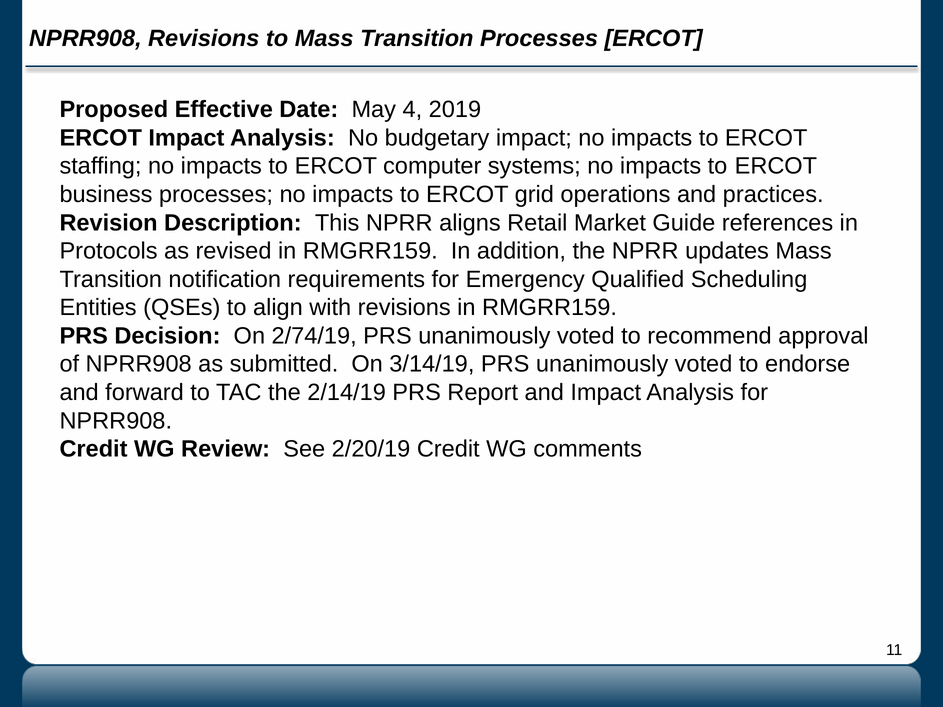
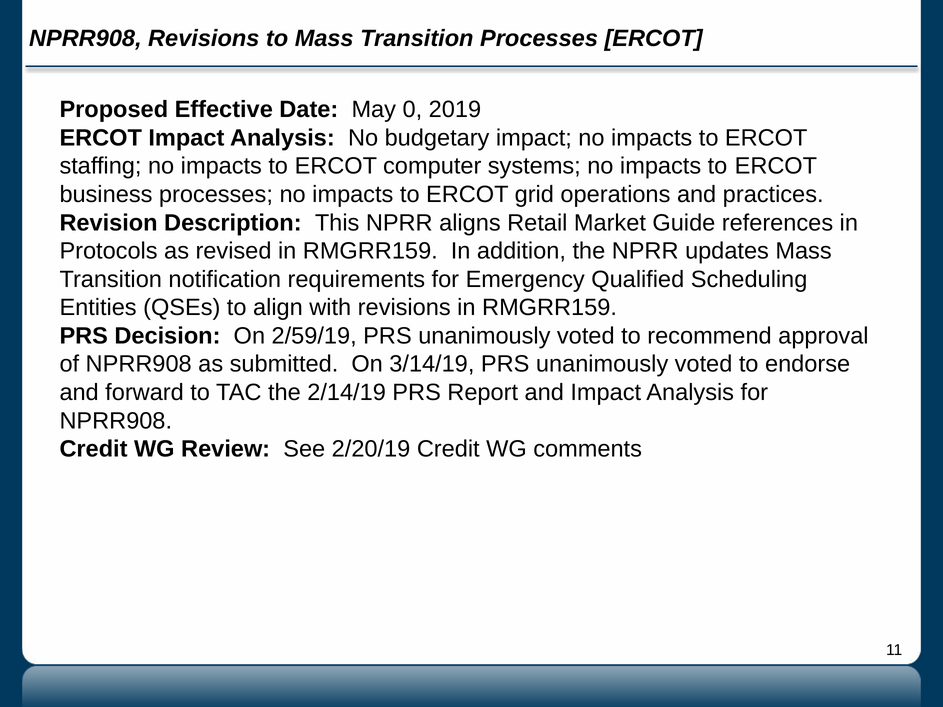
4: 4 -> 0
2/74/19: 2/74/19 -> 2/59/19
